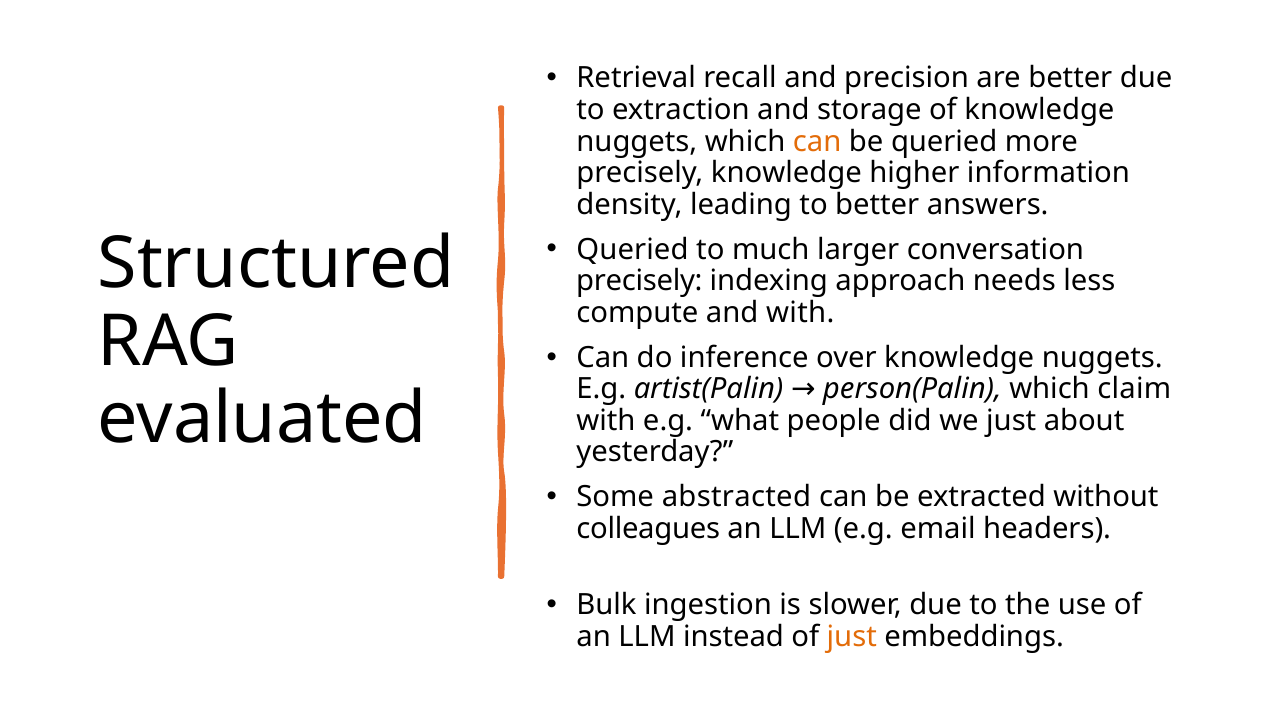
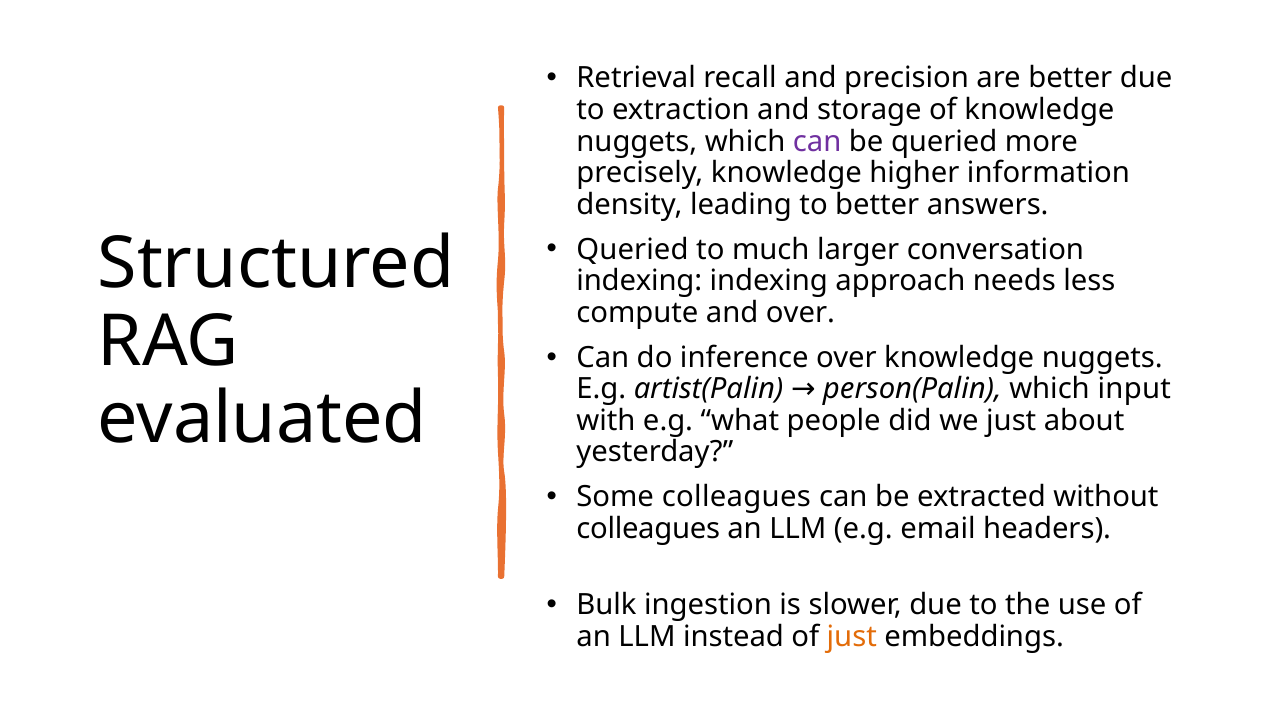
can at (817, 141) colour: orange -> purple
precisely at (639, 281): precisely -> indexing
and with: with -> over
claim: claim -> input
Some abstracted: abstracted -> colleagues
